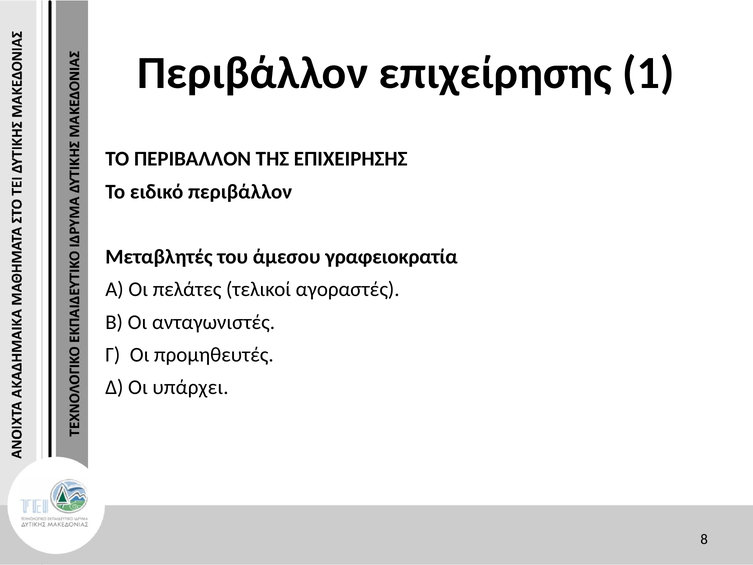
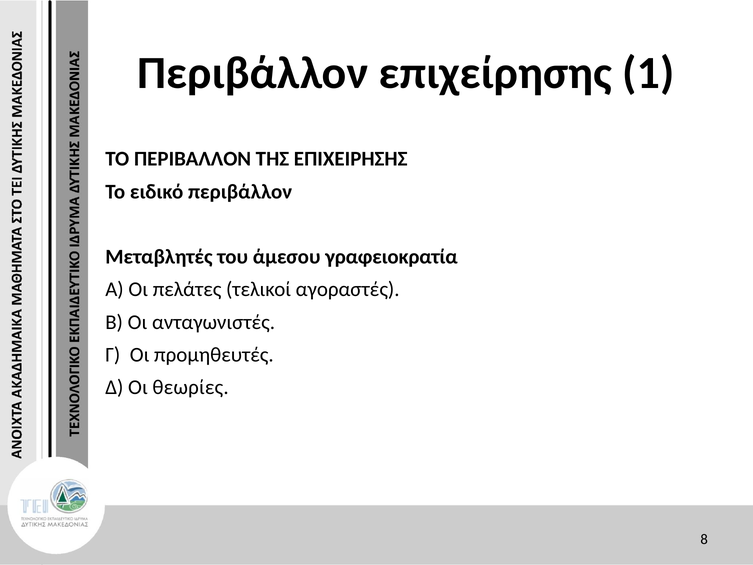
υπάρχει: υπάρχει -> θεωρίες
